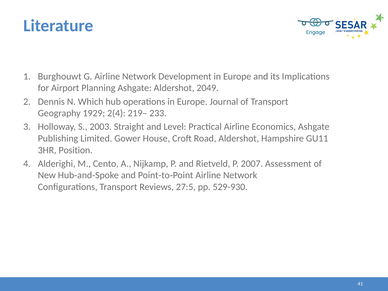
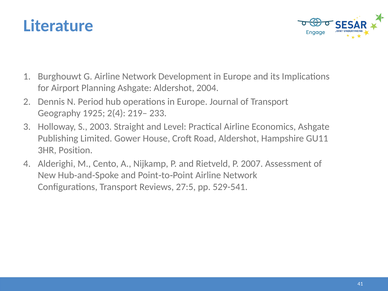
2049: 2049 -> 2004
Which: Which -> Period
1929: 1929 -> 1925
529-930: 529-930 -> 529-541
